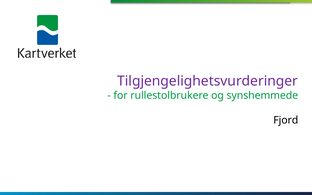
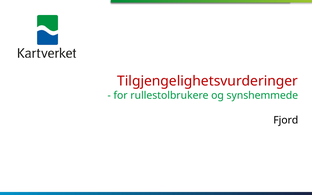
Tilgjengelighetsvurderinger colour: purple -> red
